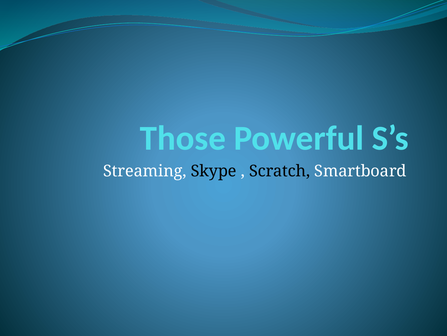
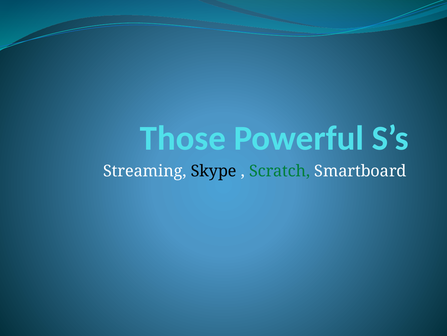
Scratch colour: black -> green
